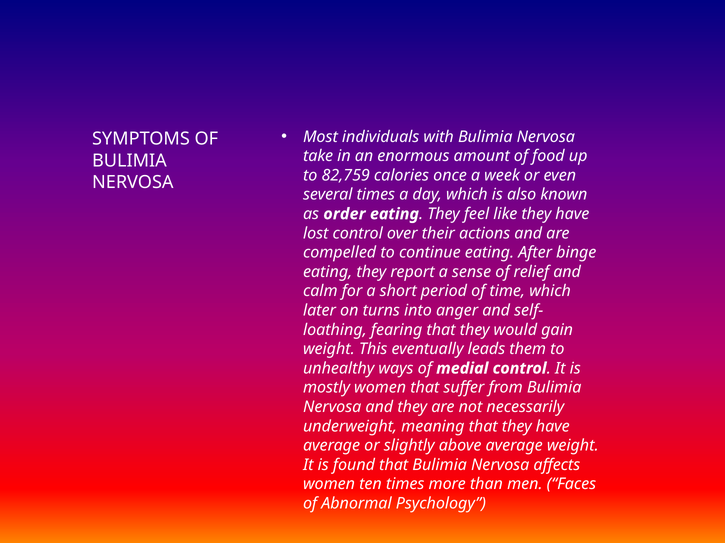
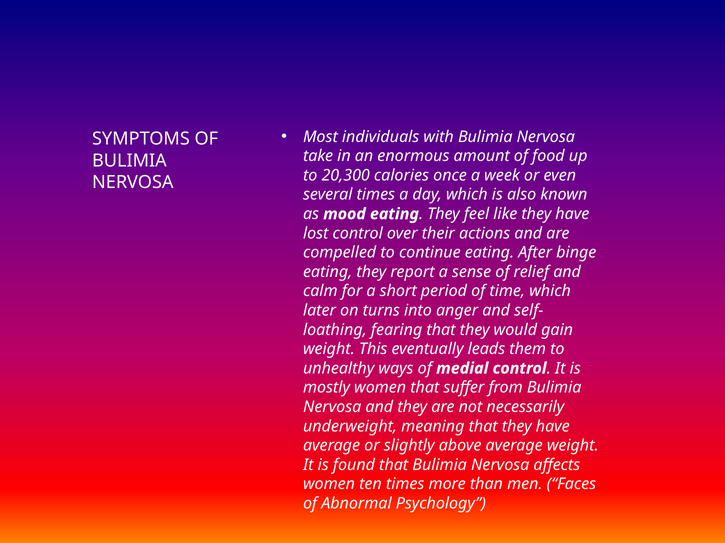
82,759: 82,759 -> 20,300
order: order -> mood
